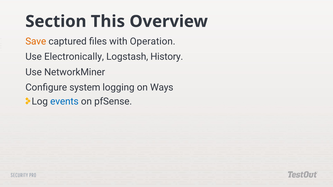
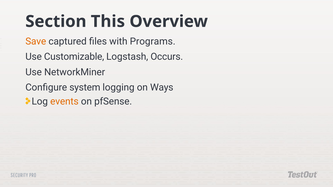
Operation: Operation -> Programs
Electronically: Electronically -> Customizable
History: History -> Occurs
events colour: blue -> orange
